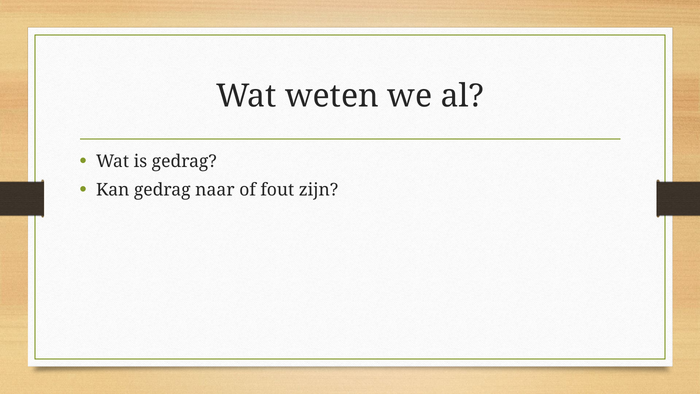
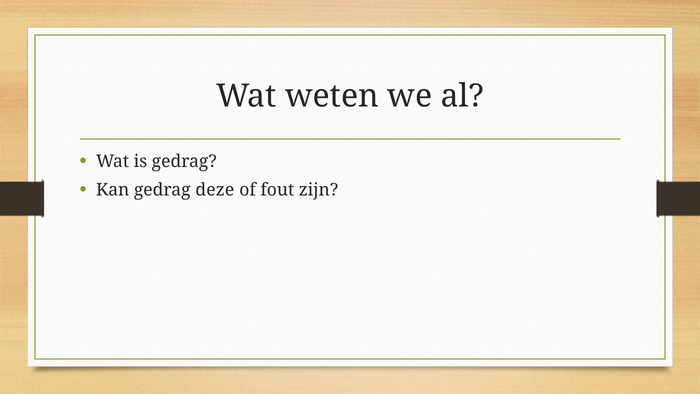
naar: naar -> deze
